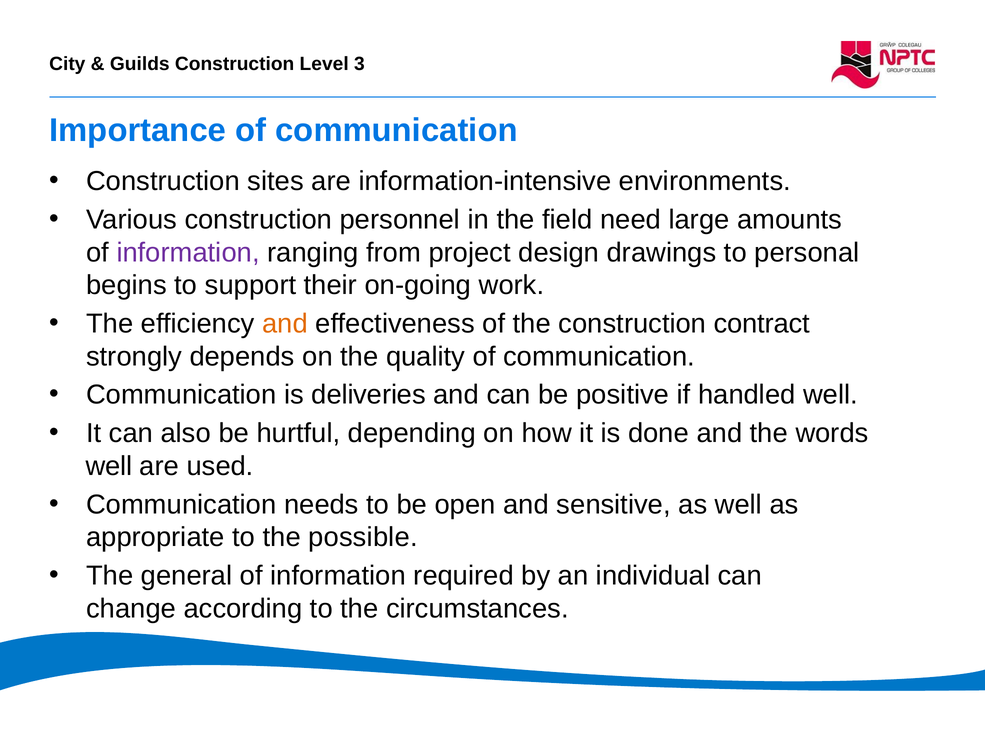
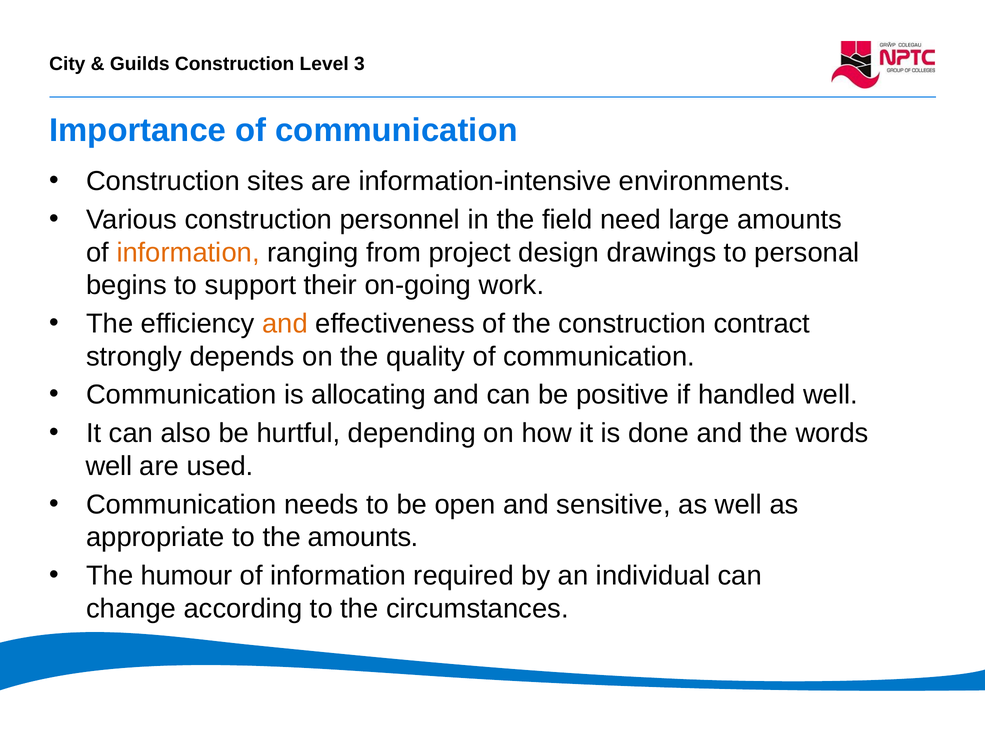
information at (188, 252) colour: purple -> orange
deliveries: deliveries -> allocating
the possible: possible -> amounts
general: general -> humour
